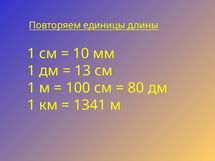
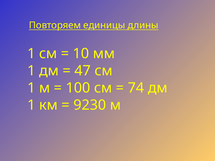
13: 13 -> 47
80: 80 -> 74
1341: 1341 -> 9230
